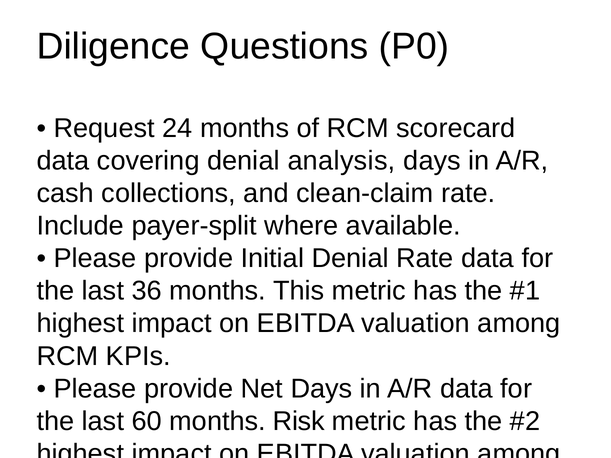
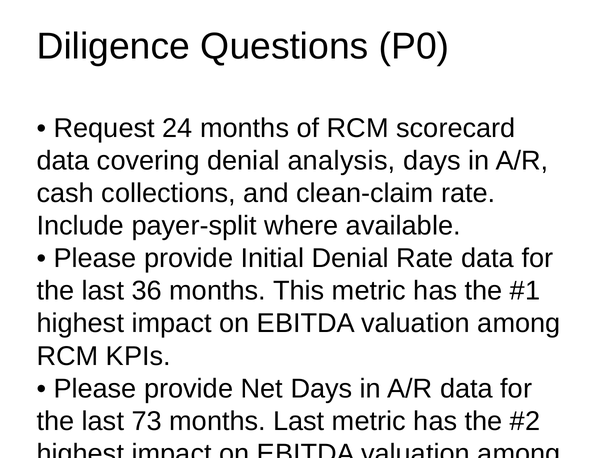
60: 60 -> 73
months Risk: Risk -> Last
